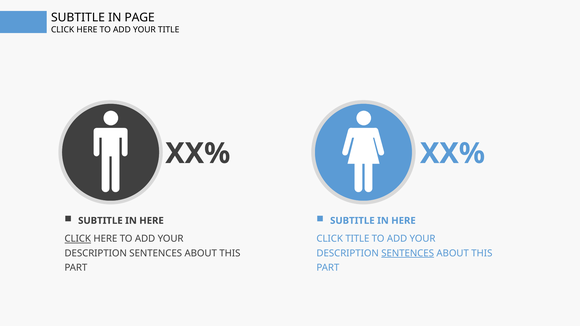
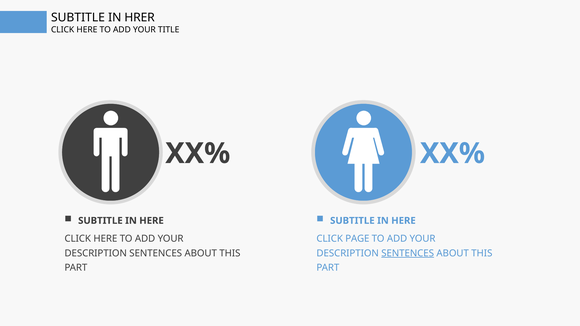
PAGE: PAGE -> HRER
CLICK at (78, 239) underline: present -> none
CLICK TITLE: TITLE -> PAGE
